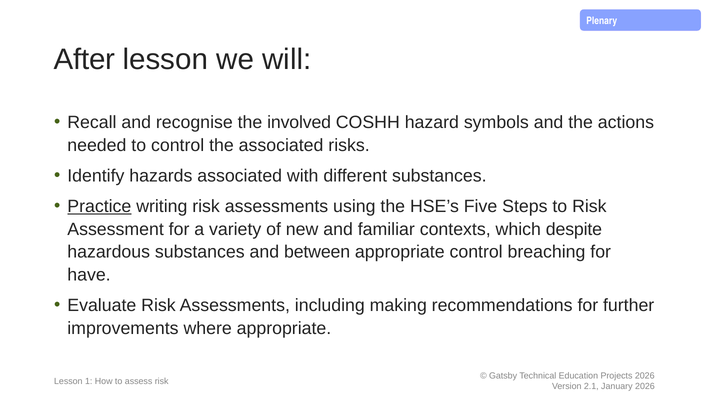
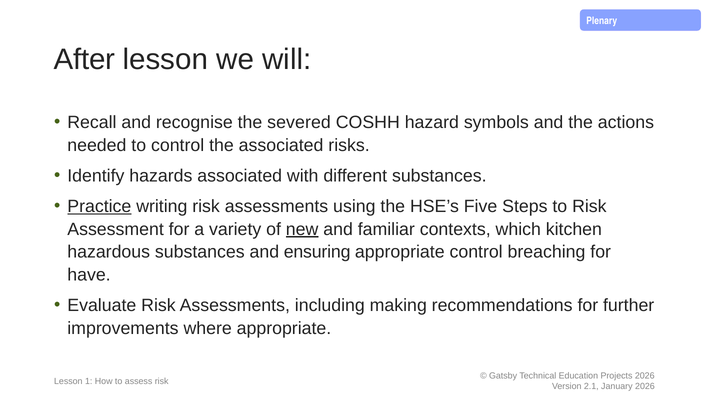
involved: involved -> severed
new underline: none -> present
despite: despite -> kitchen
between: between -> ensuring
